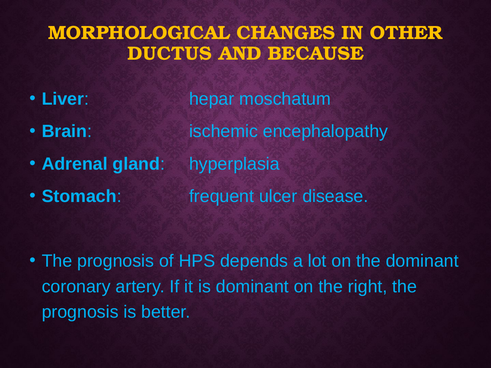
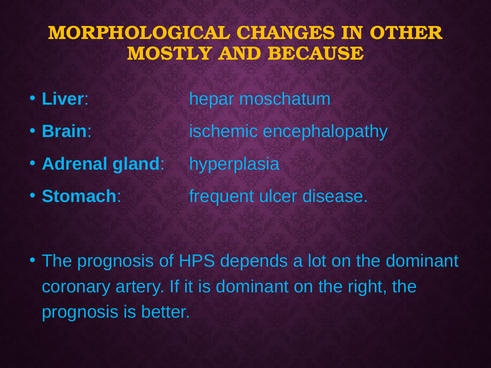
DUCTUS: DUCTUS -> MOSTLY
